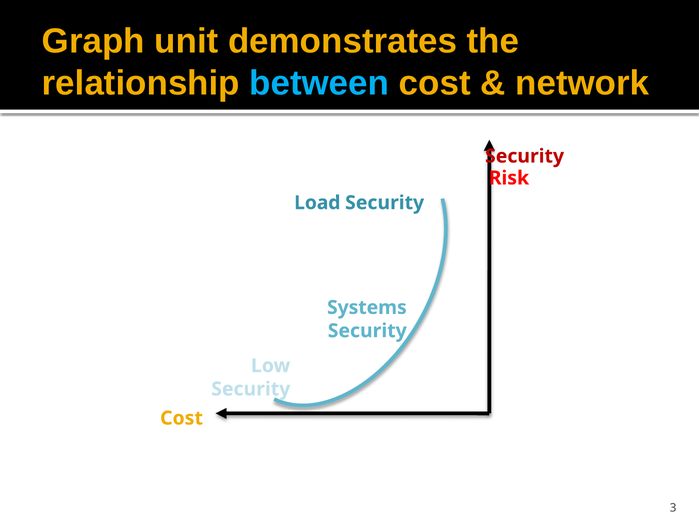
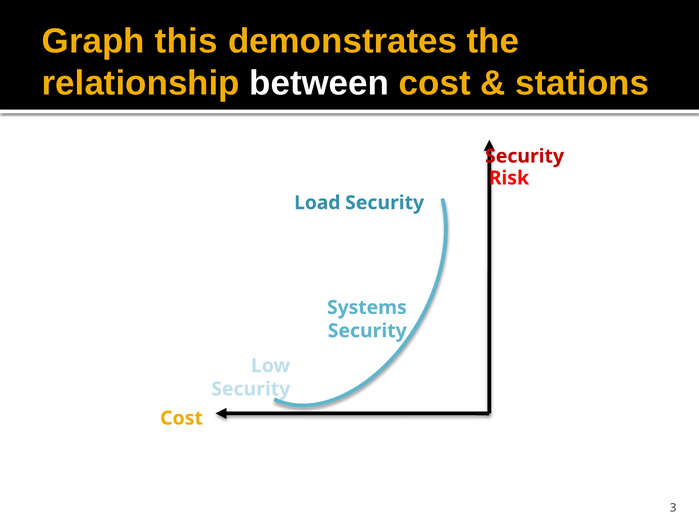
unit: unit -> this
between colour: light blue -> white
network: network -> stations
